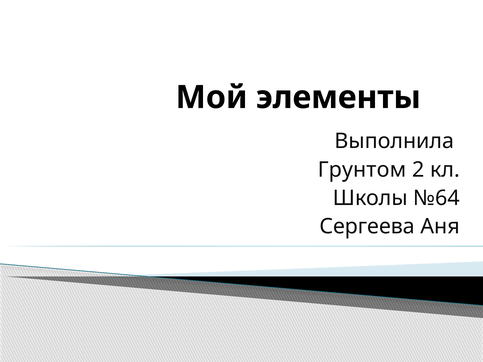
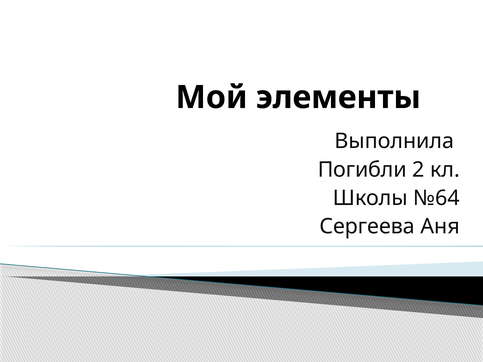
Грунтом: Грунтом -> Погибли
